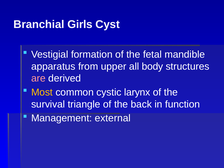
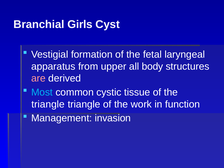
mandible: mandible -> laryngeal
Most colour: yellow -> light blue
larynx: larynx -> tissue
survival at (48, 104): survival -> triangle
back: back -> work
external: external -> invasion
